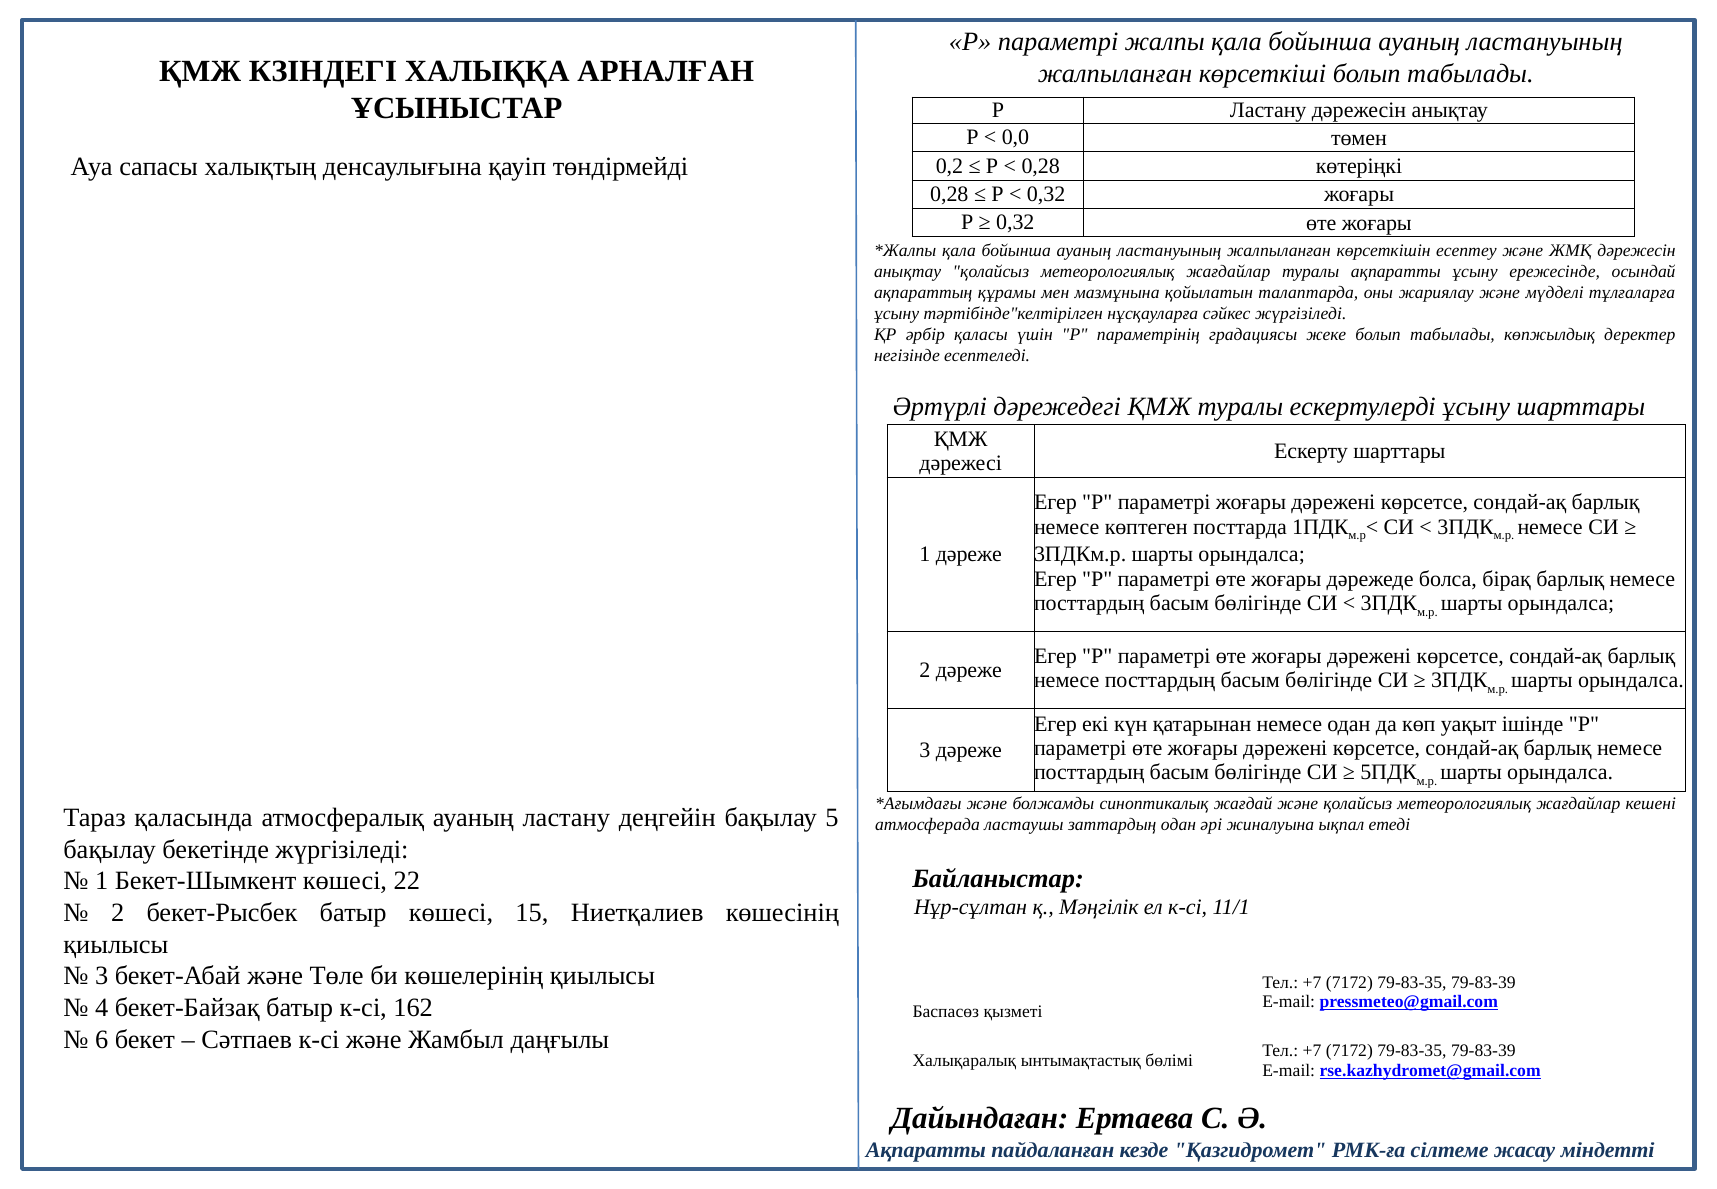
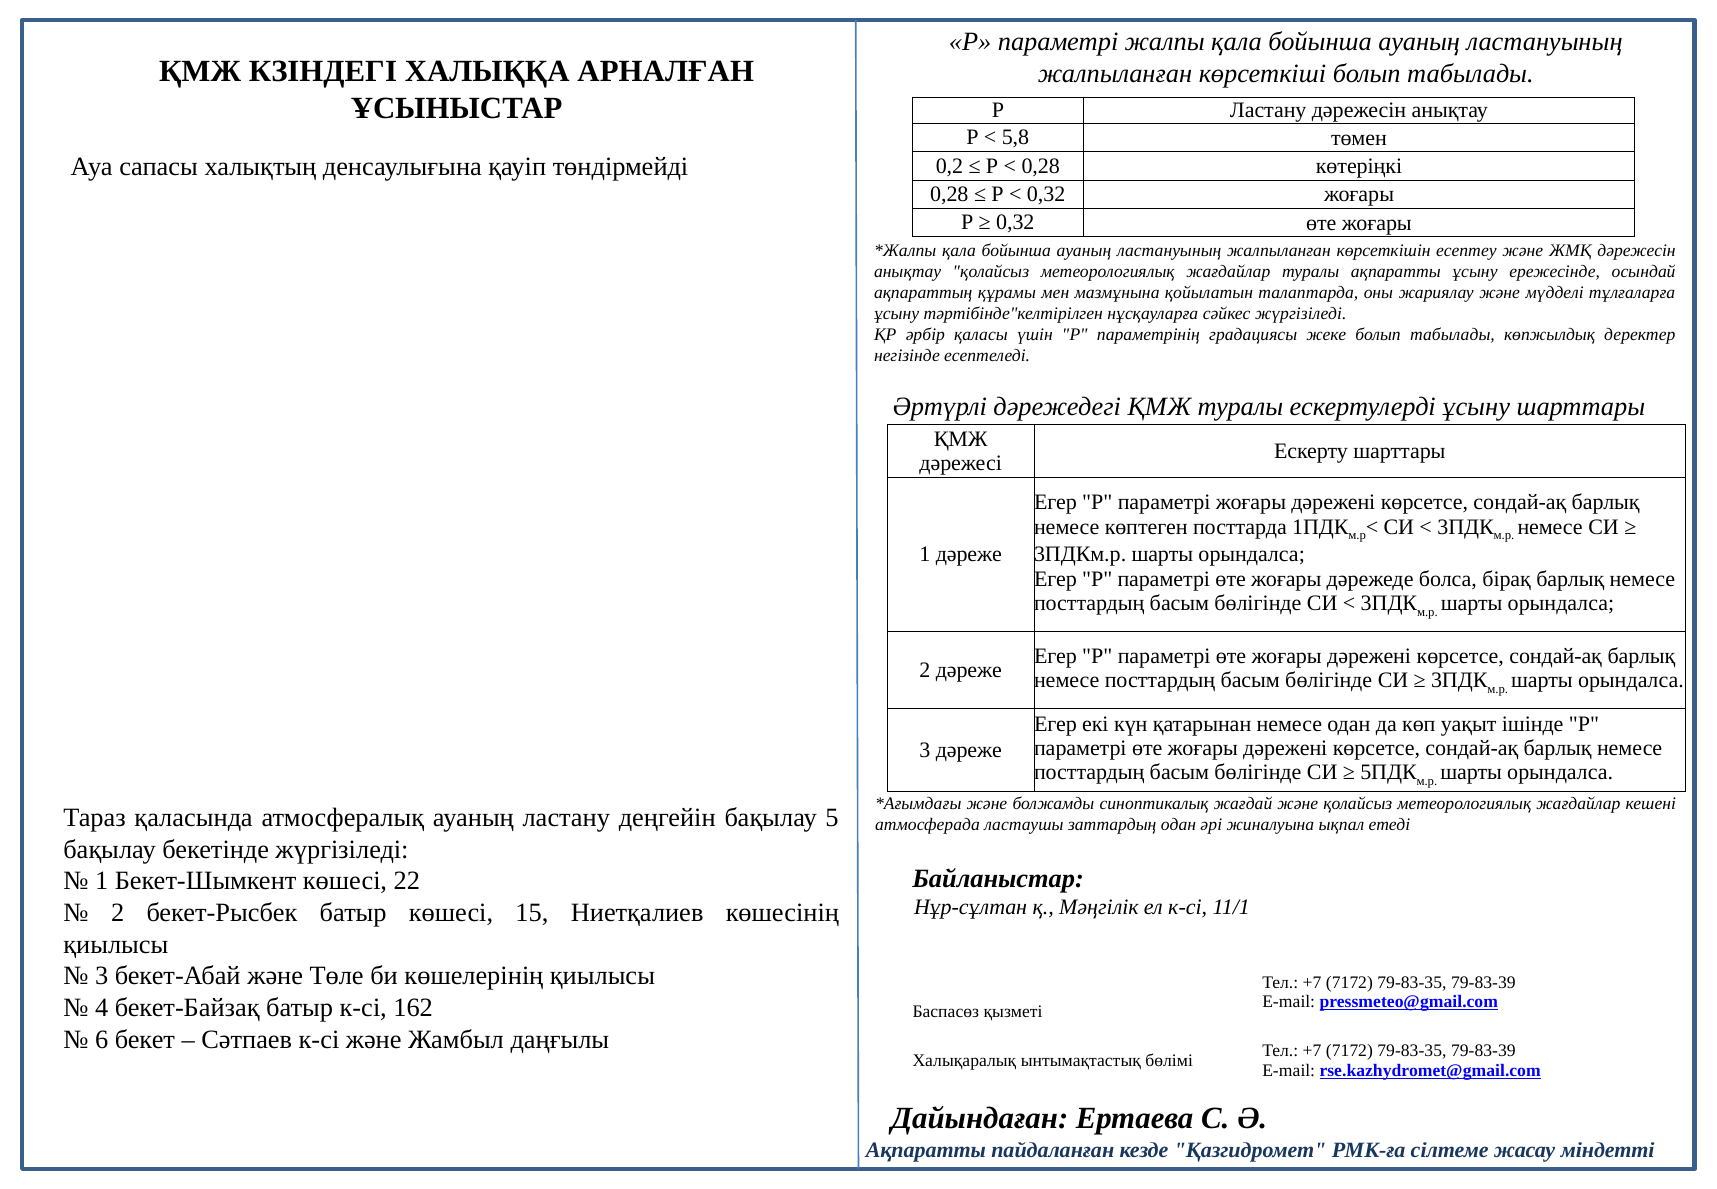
0,0: 0,0 -> 5,8
